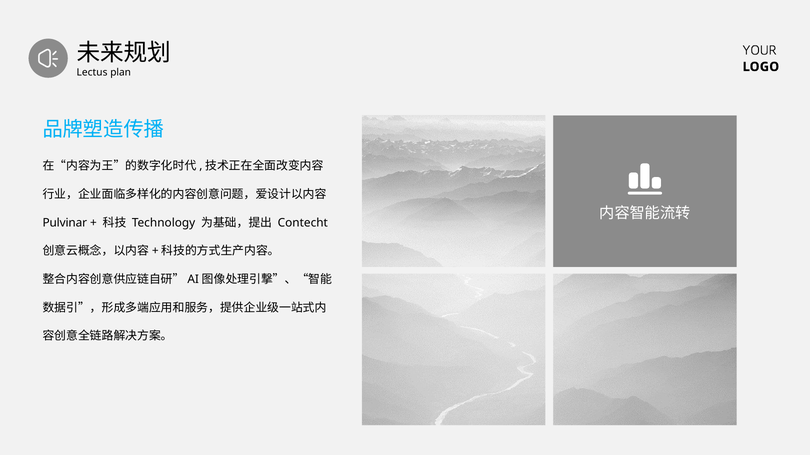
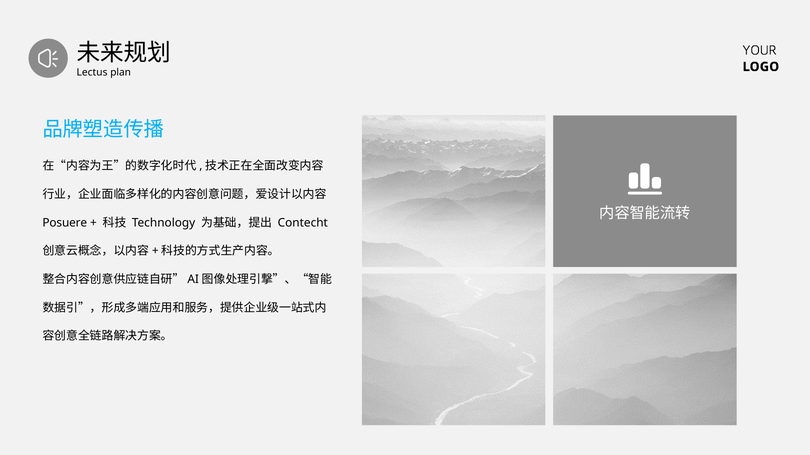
Pulvinar: Pulvinar -> Posuere
